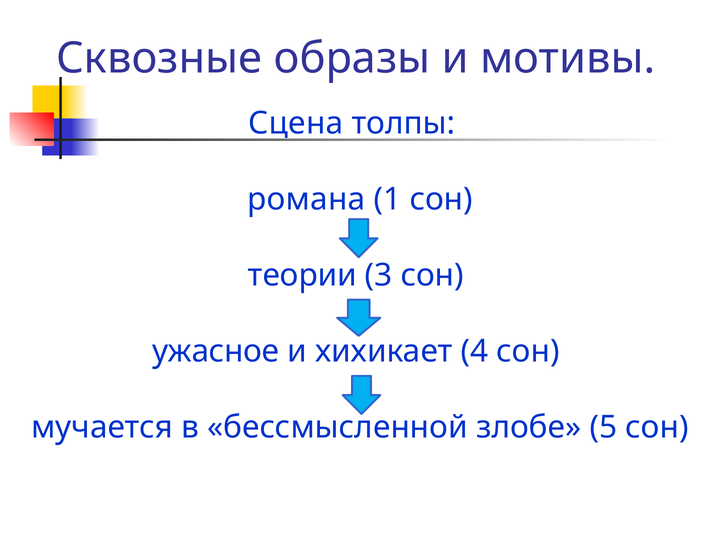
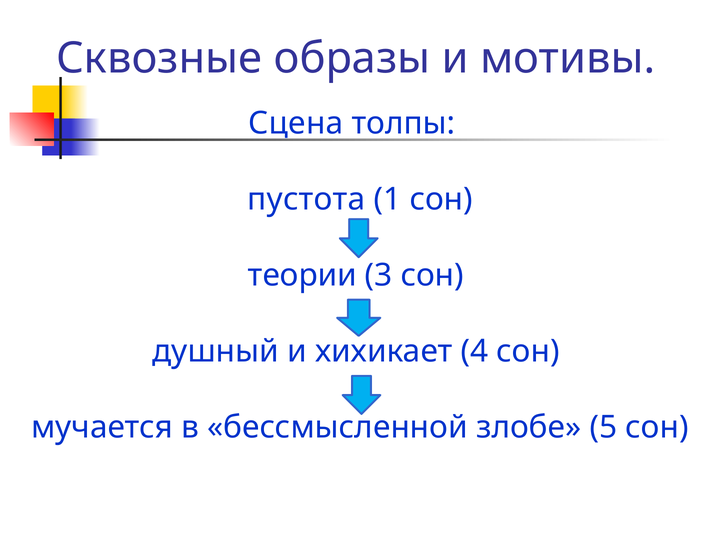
романа: романа -> пустота
ужасное: ужасное -> душный
